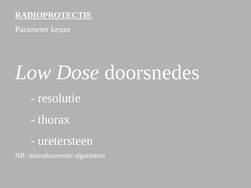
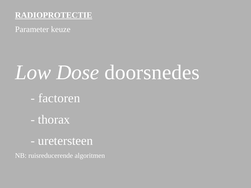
resolutie: resolutie -> factoren
